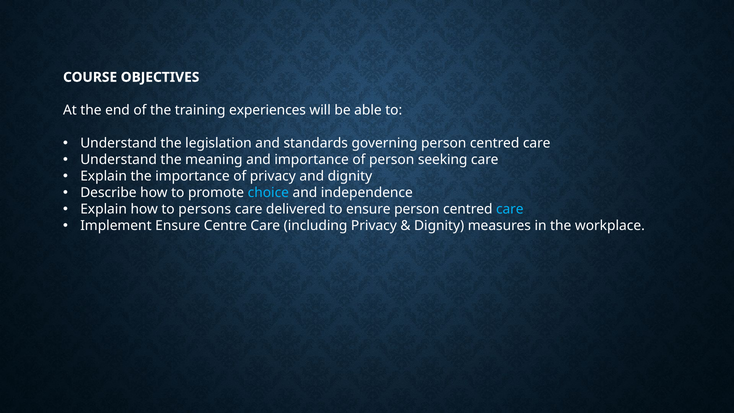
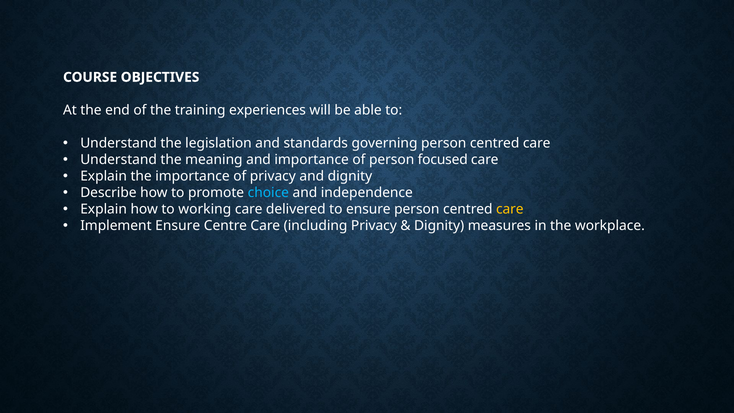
seeking: seeking -> focused
persons: persons -> working
care at (510, 209) colour: light blue -> yellow
